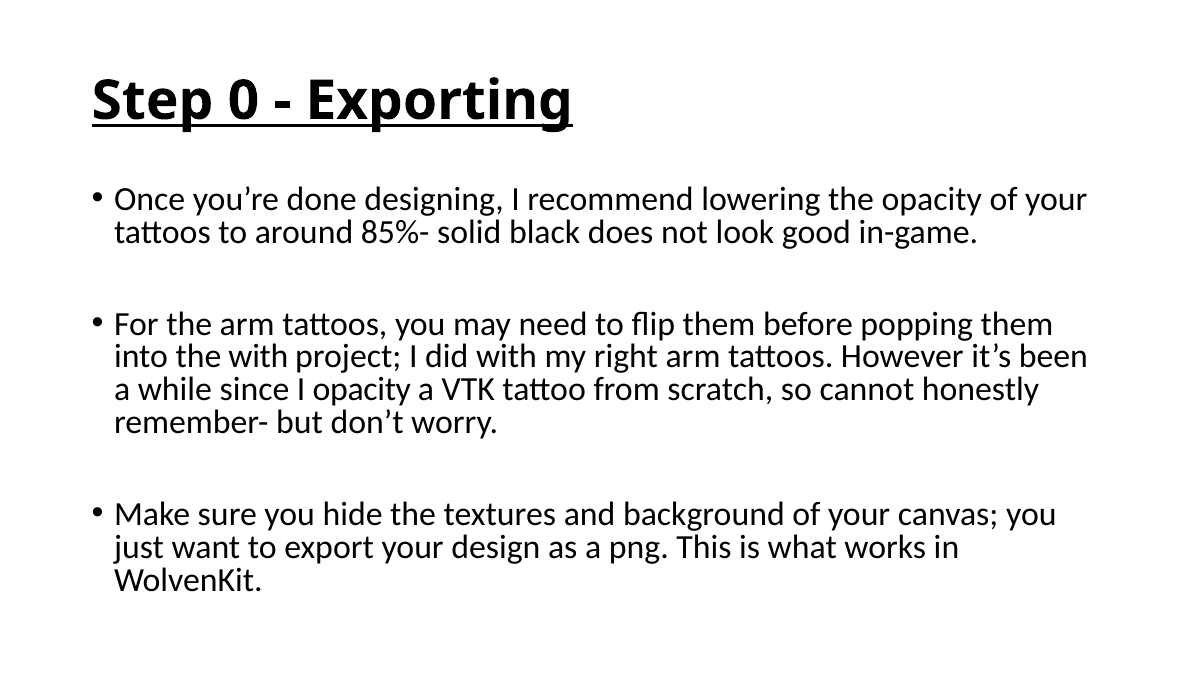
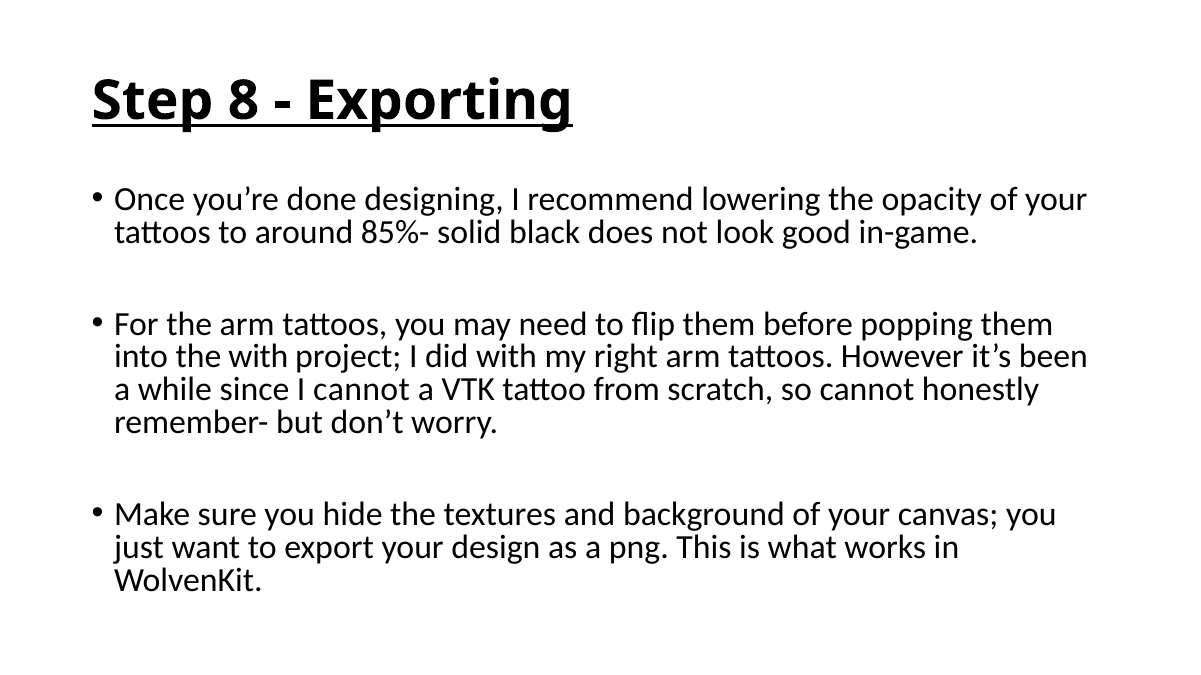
0: 0 -> 8
I opacity: opacity -> cannot
